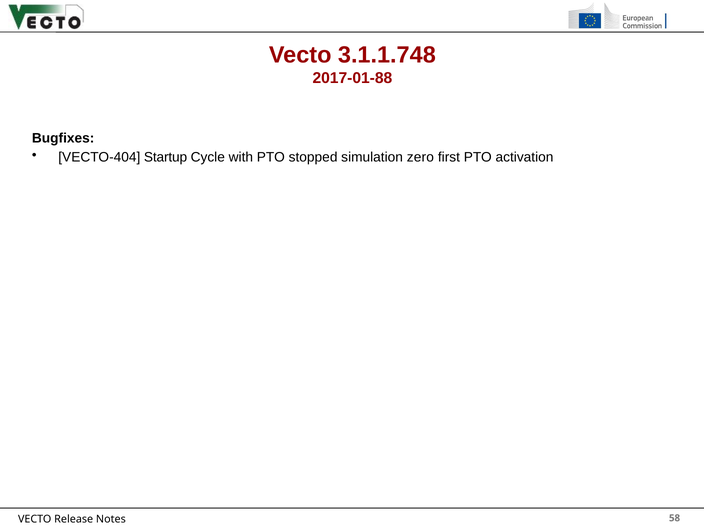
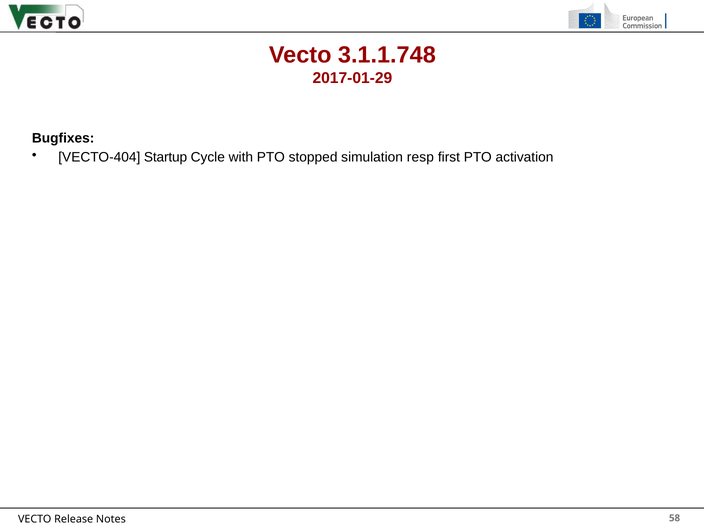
2017-01-88: 2017-01-88 -> 2017-01-29
zero: zero -> resp
